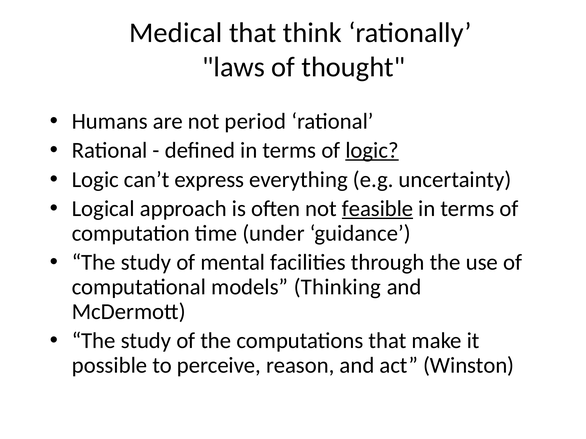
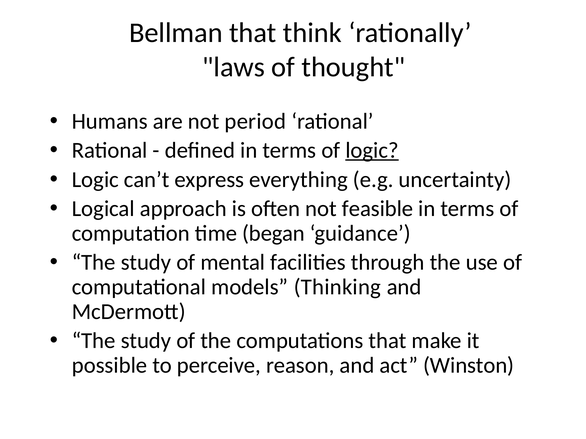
Medical: Medical -> Bellman
feasible underline: present -> none
under: under -> began
